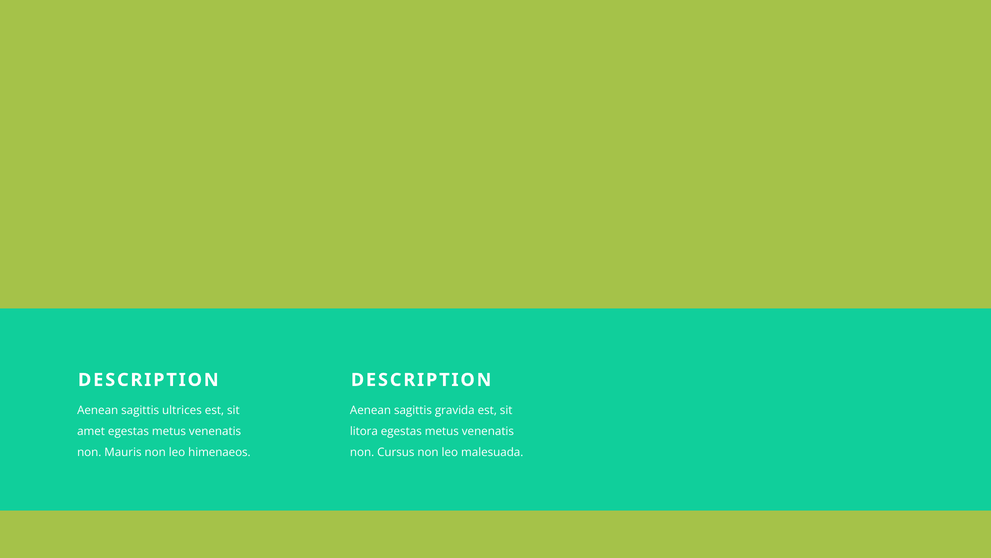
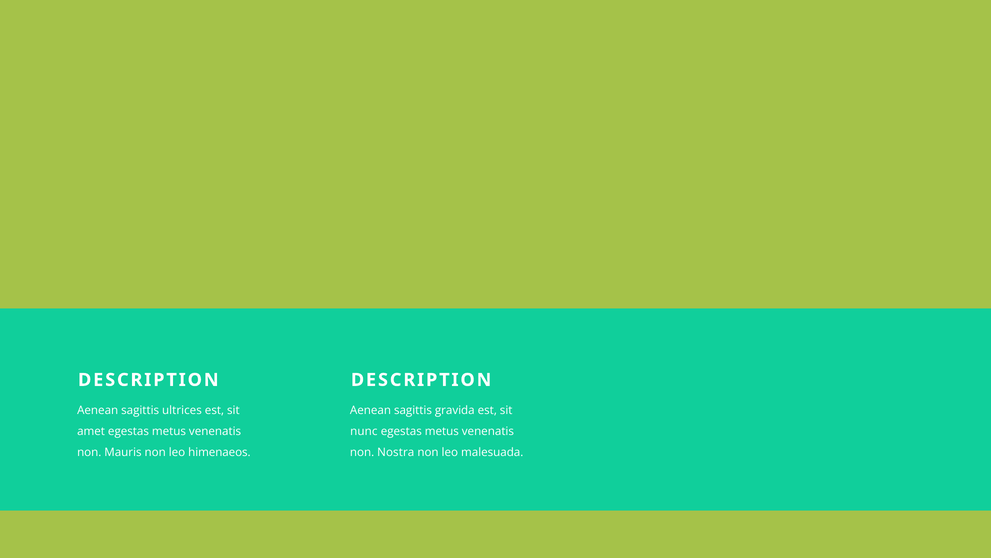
litora: litora -> nunc
Cursus: Cursus -> Nostra
